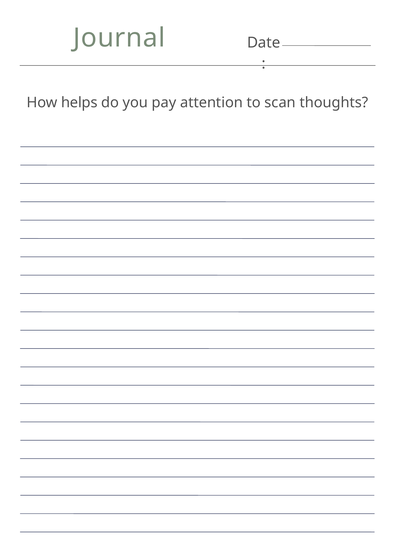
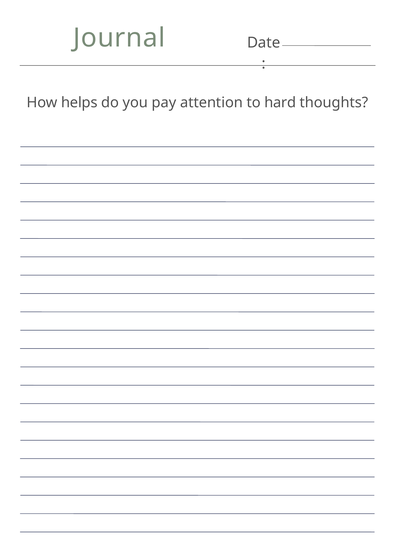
scan: scan -> hard
